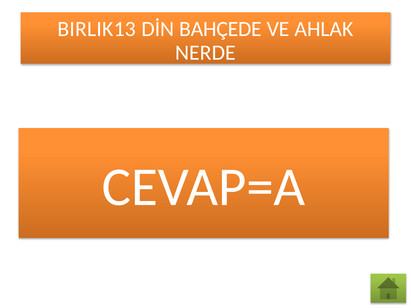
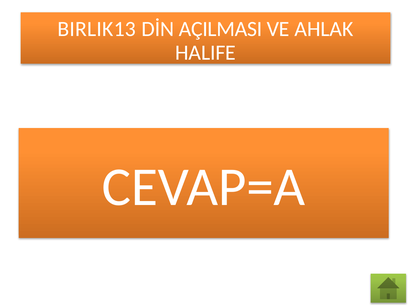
BAHÇEDE: BAHÇEDE -> AÇILMASI
NERDE: NERDE -> HALIFE
